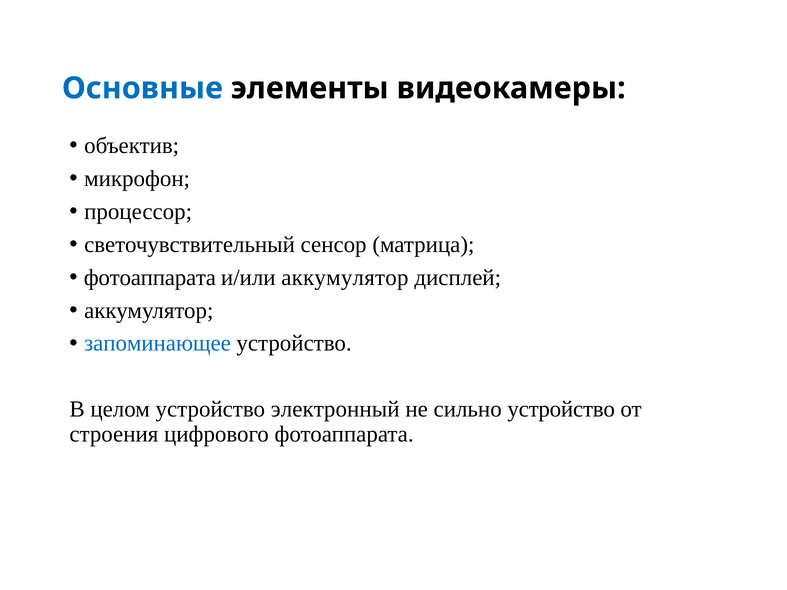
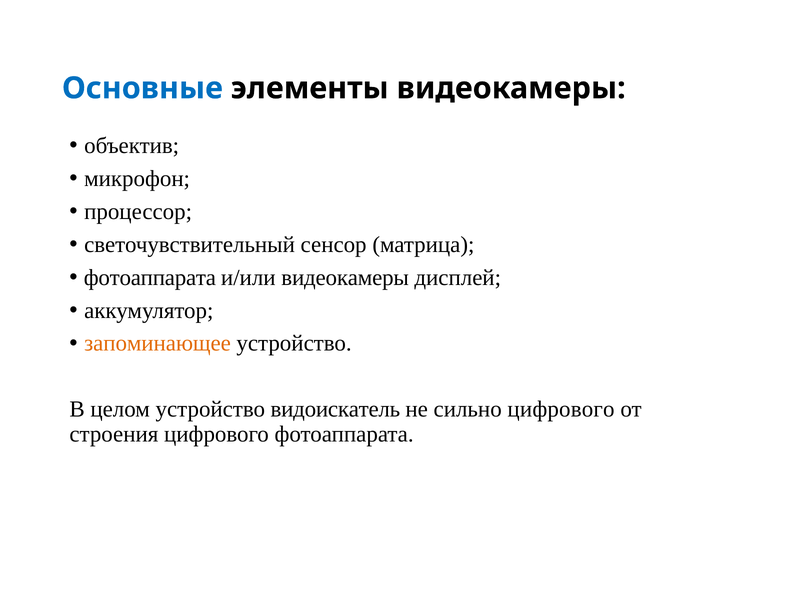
и/или аккумулятор: аккумулятор -> видеокамеры
запоминающее colour: blue -> orange
электронный: электронный -> видоискатель
сильно устройство: устройство -> цифрового
